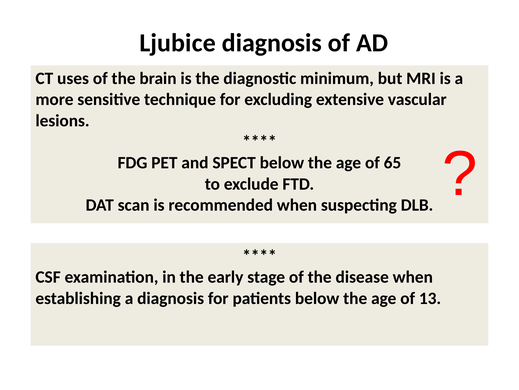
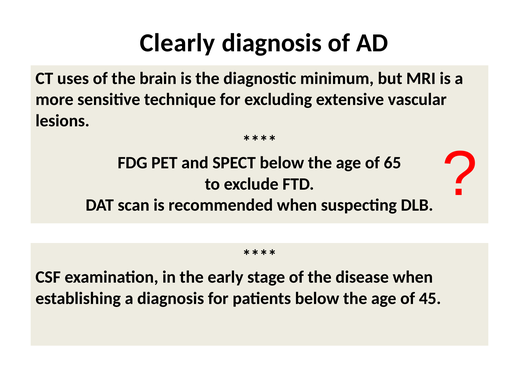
Ljubice: Ljubice -> Clearly
13: 13 -> 45
